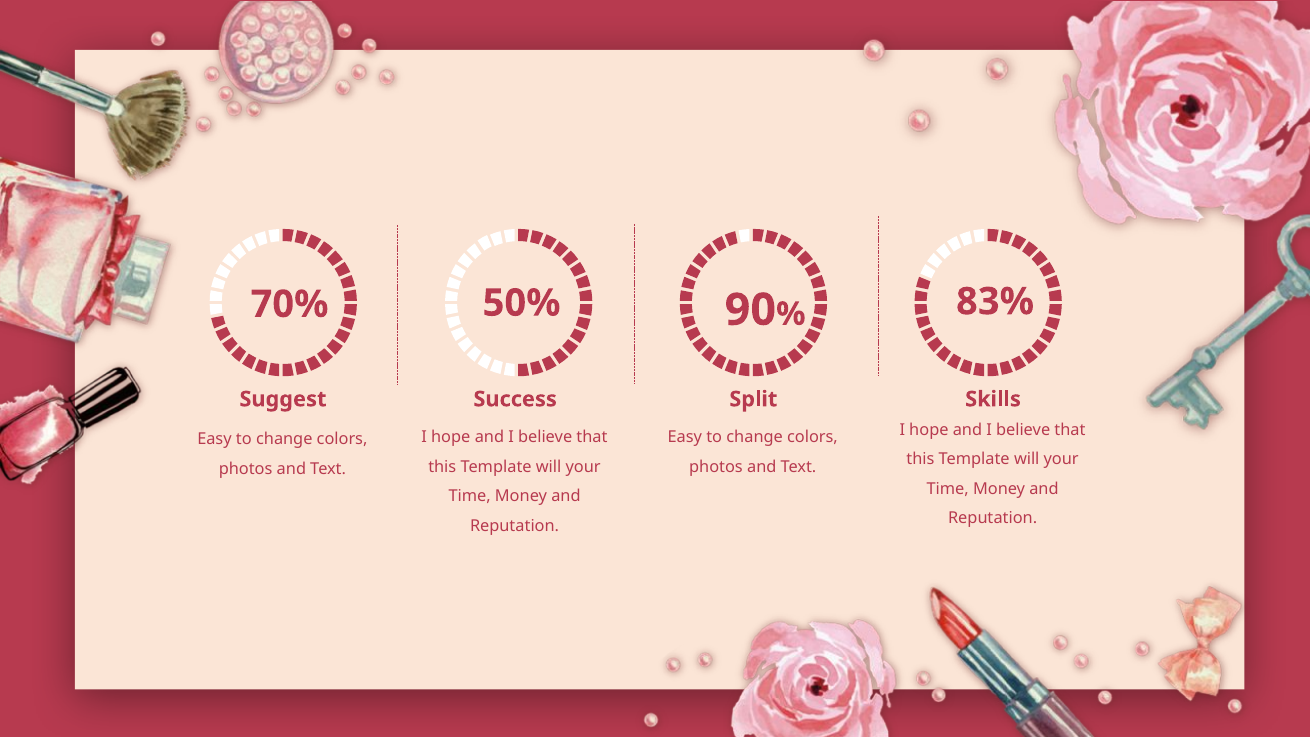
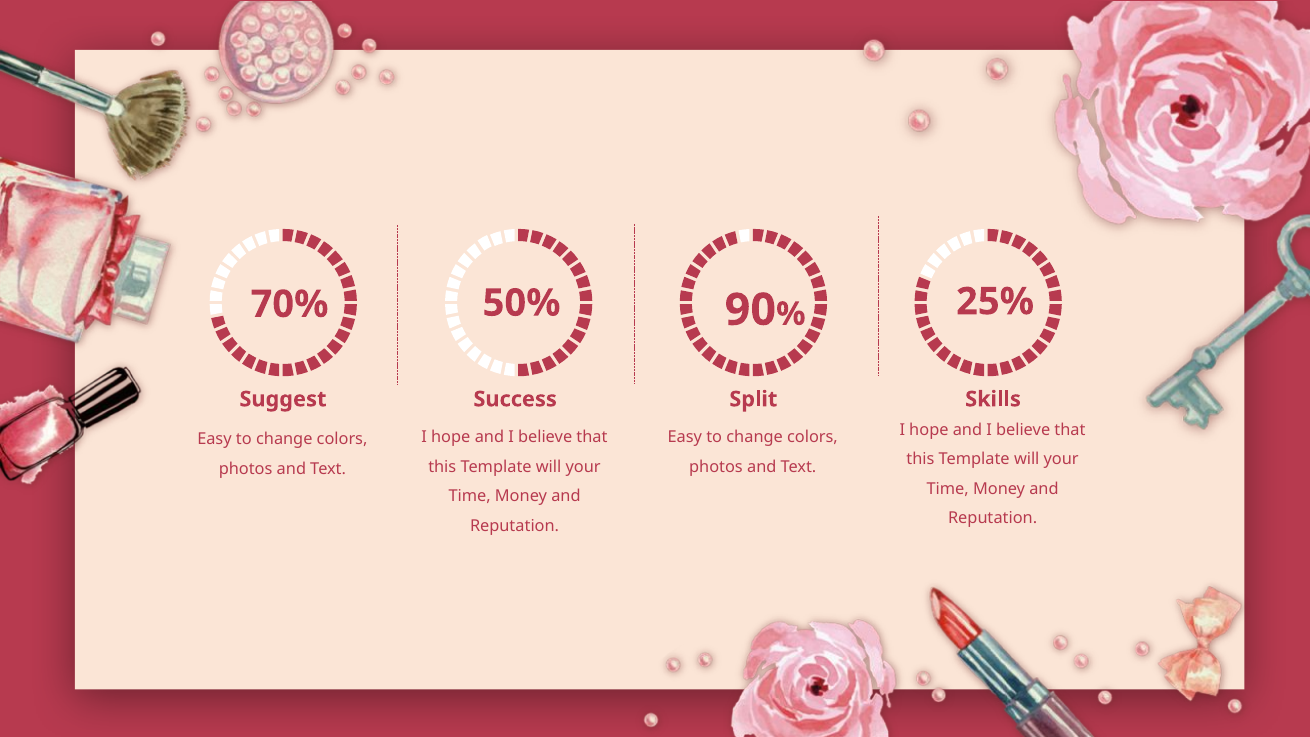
83%: 83% -> 25%
